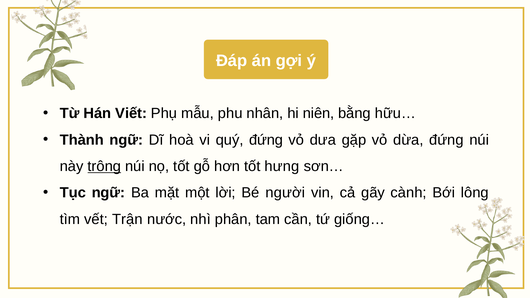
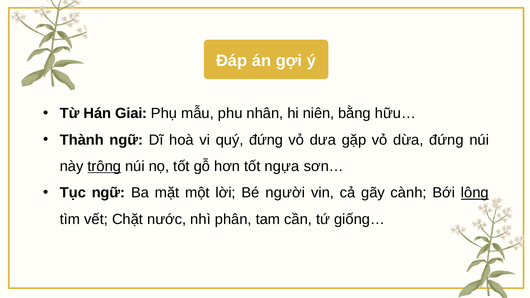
Viết: Viết -> Giai
hưng: hưng -> ngựa
lông underline: none -> present
Trận: Trận -> Chặt
